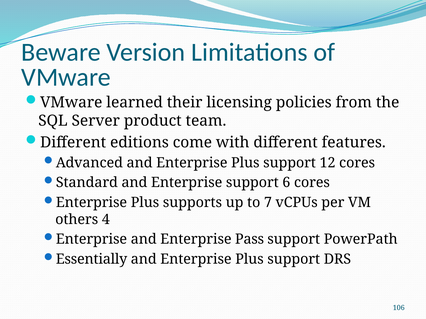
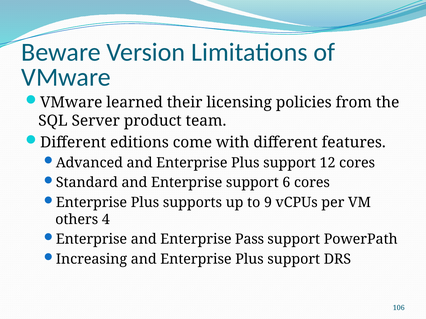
7: 7 -> 9
Essentially: Essentially -> Increasing
